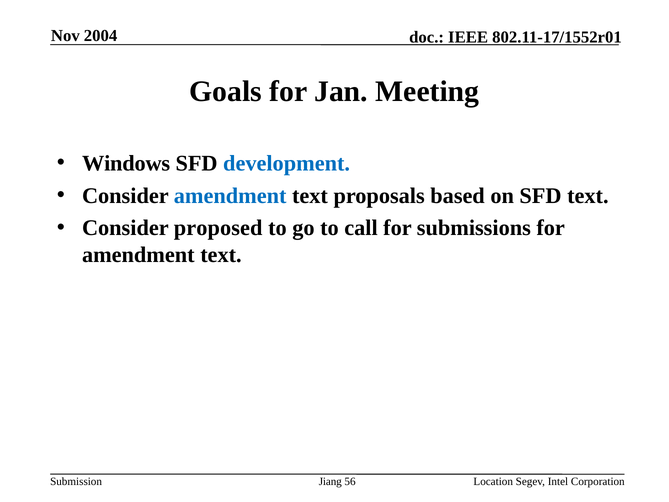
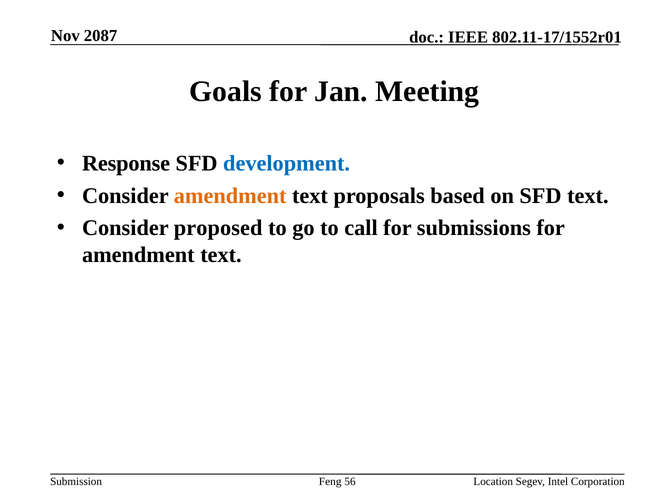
2004: 2004 -> 2087
Windows: Windows -> Response
amendment at (230, 196) colour: blue -> orange
Jiang: Jiang -> Feng
